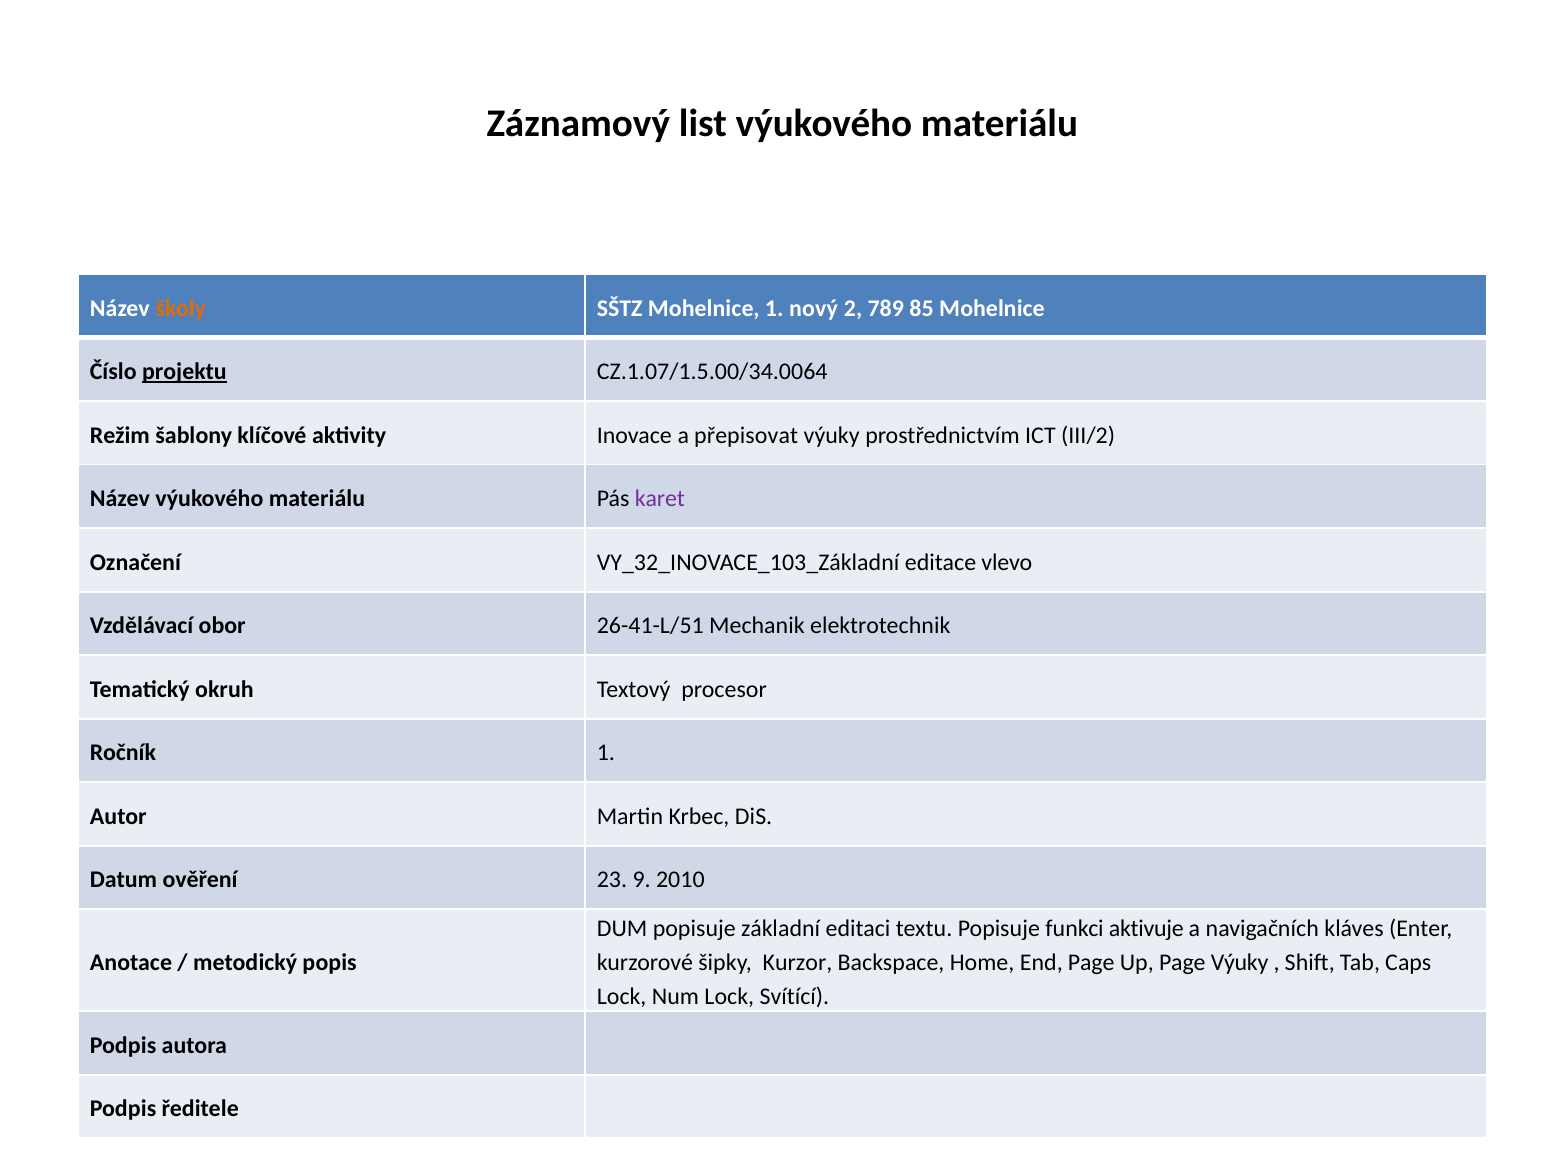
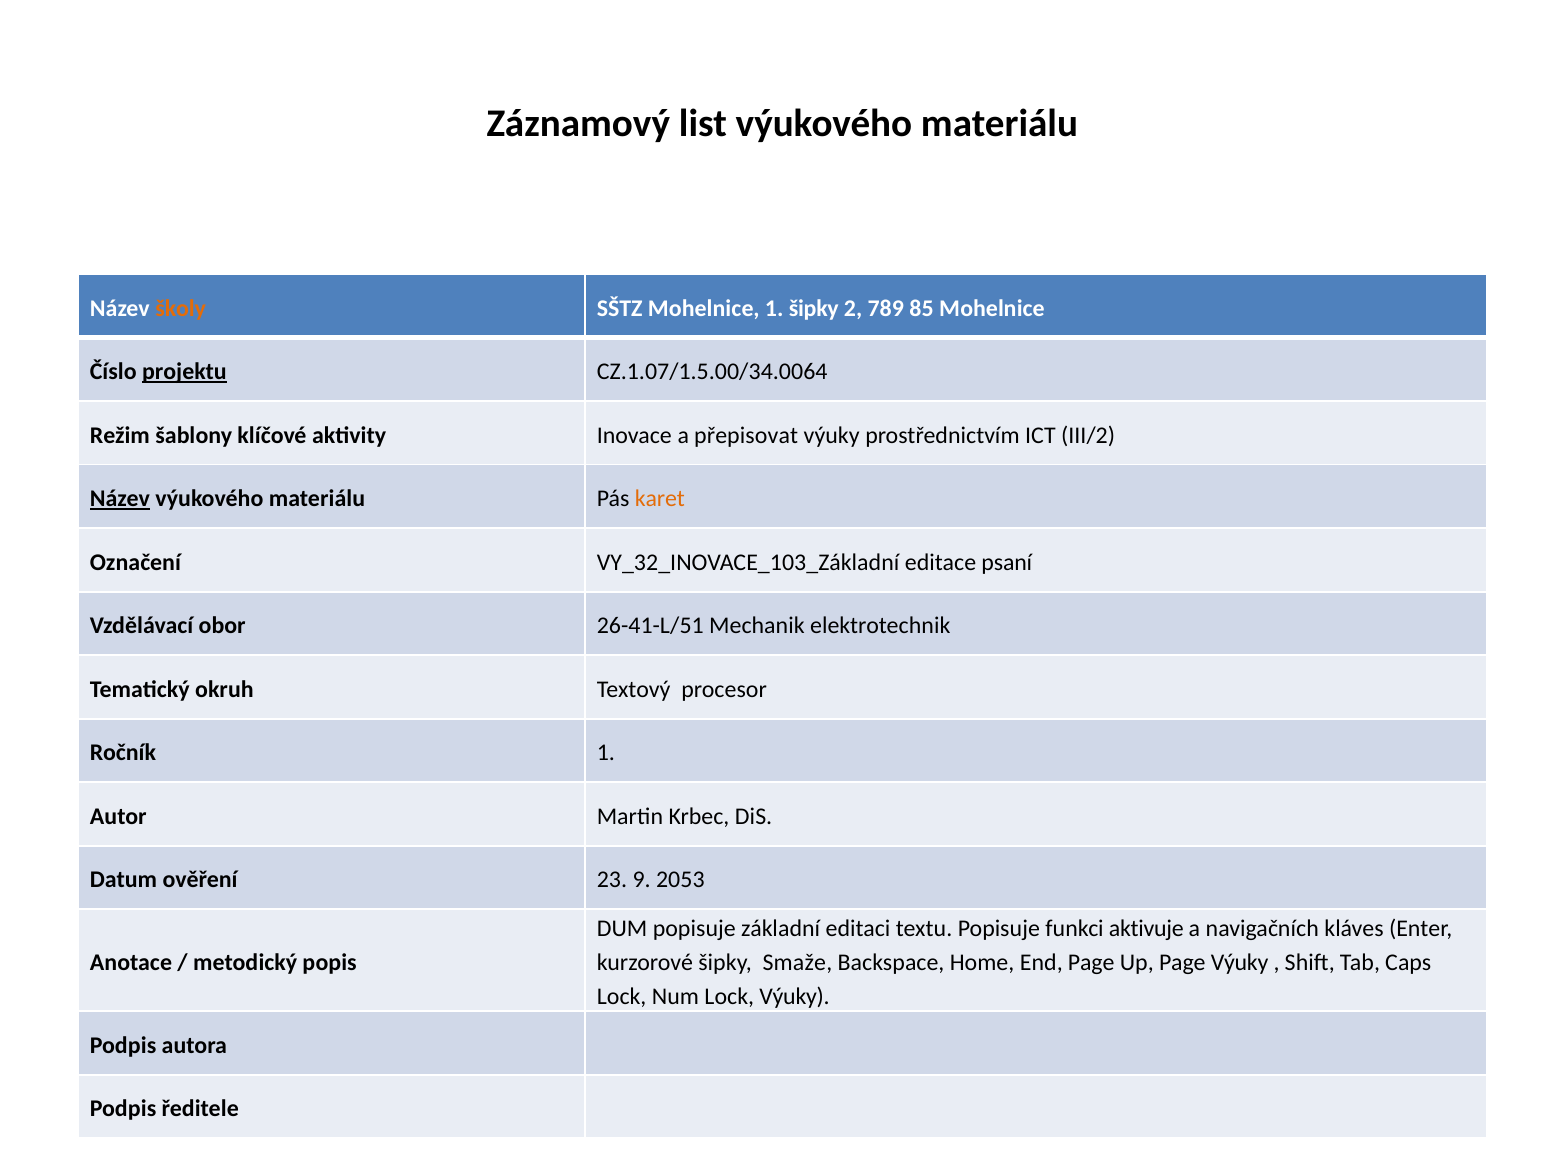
1 nový: nový -> šipky
Název at (120, 499) underline: none -> present
karet colour: purple -> orange
vlevo: vlevo -> psaní
2010: 2010 -> 2053
Kurzor: Kurzor -> Smaže
Lock Svítící: Svítící -> Výuky
